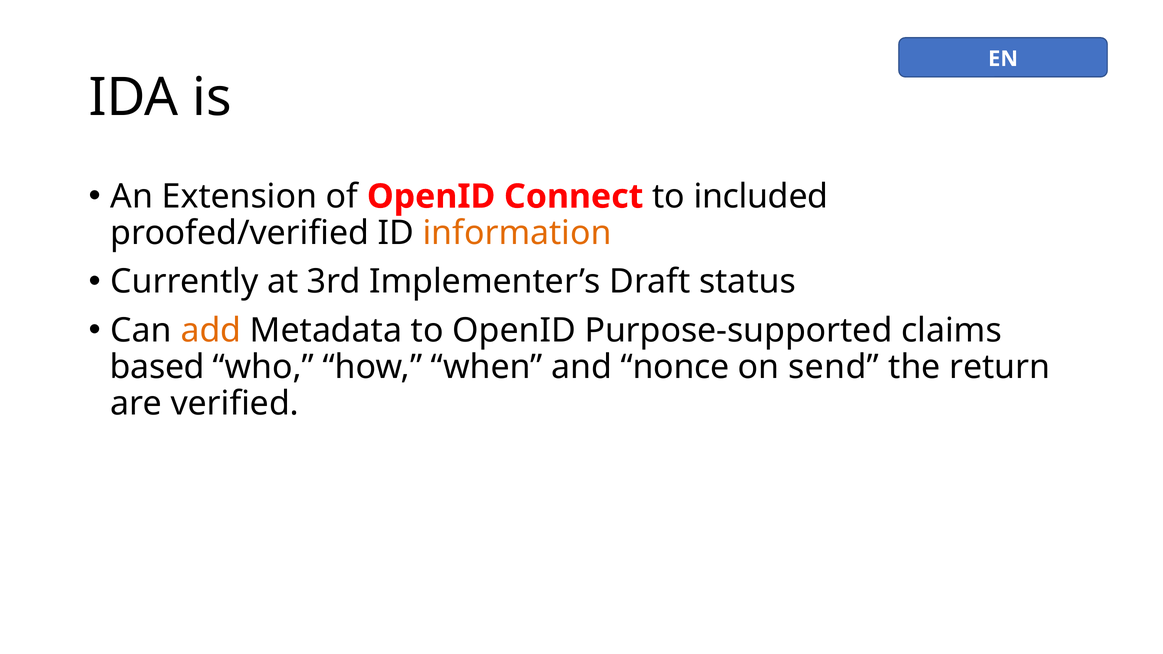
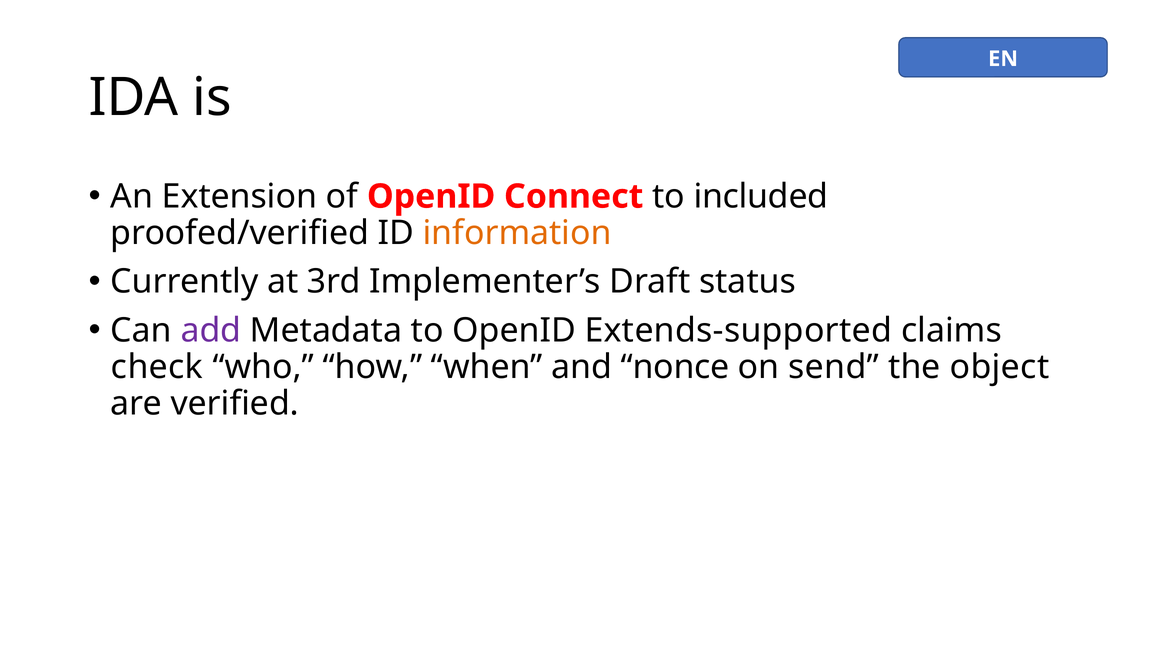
add colour: orange -> purple
Purpose-supported: Purpose-supported -> Extends-supported
based: based -> check
return: return -> object
